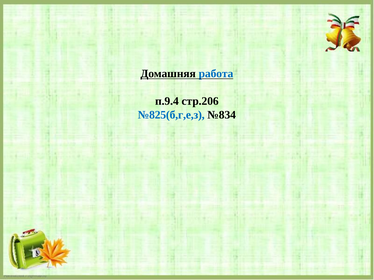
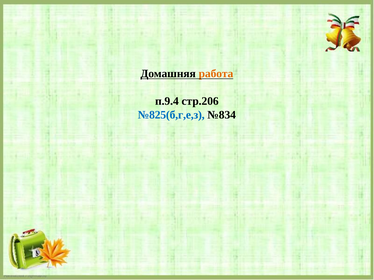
работа colour: blue -> orange
